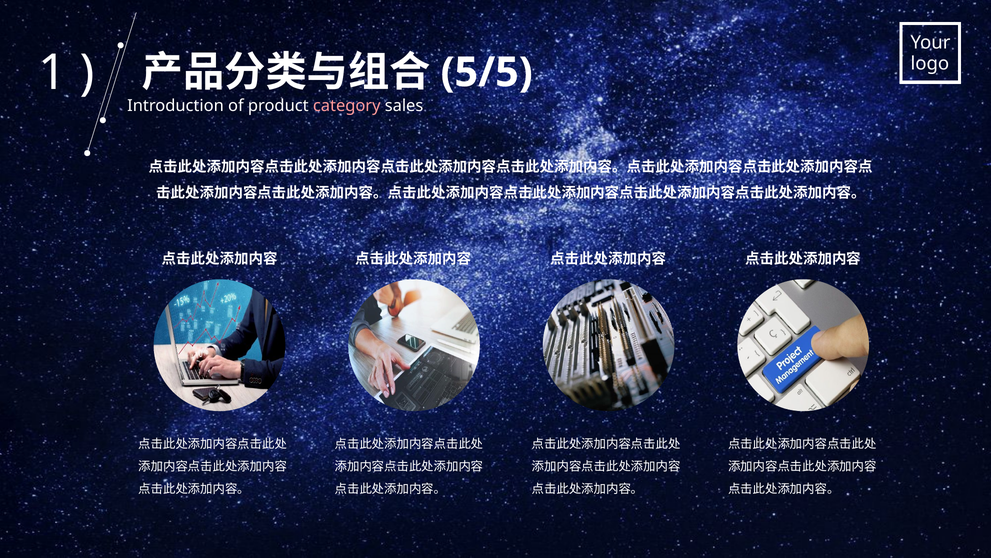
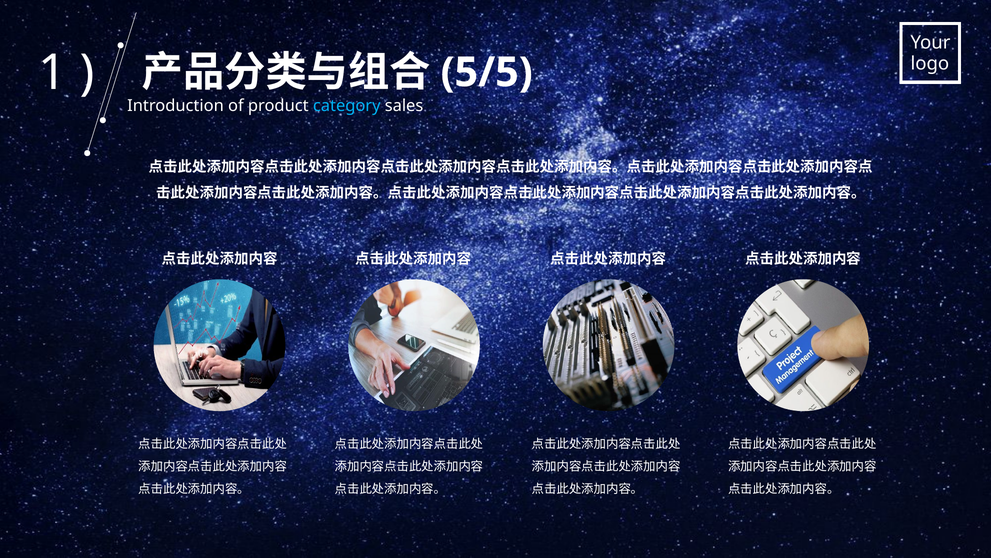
category colour: pink -> light blue
